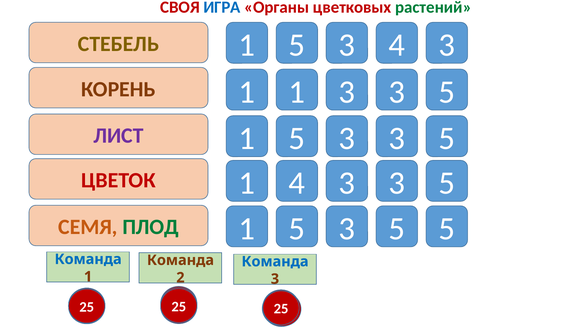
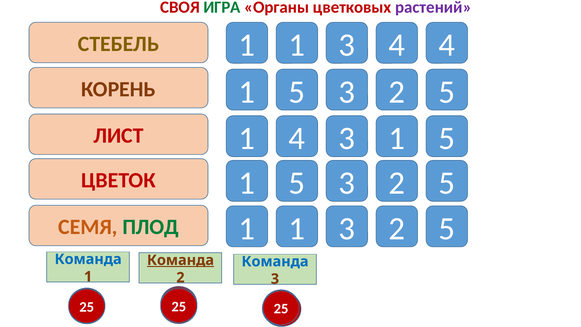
ИГРА colour: blue -> green
растений colour: green -> purple
5 at (297, 45): 5 -> 1
3 4 3: 3 -> 4
1 at (297, 92): 1 -> 5
3 at (397, 92): 3 -> 2
5 at (297, 138): 5 -> 4
3 at (397, 138): 3 -> 1
ЛИСТ colour: purple -> red
4 at (297, 183): 4 -> 5
3 at (397, 183): 3 -> 2
5 at (297, 228): 5 -> 1
5 at (397, 228): 5 -> 2
Команда at (180, 260) underline: none -> present
